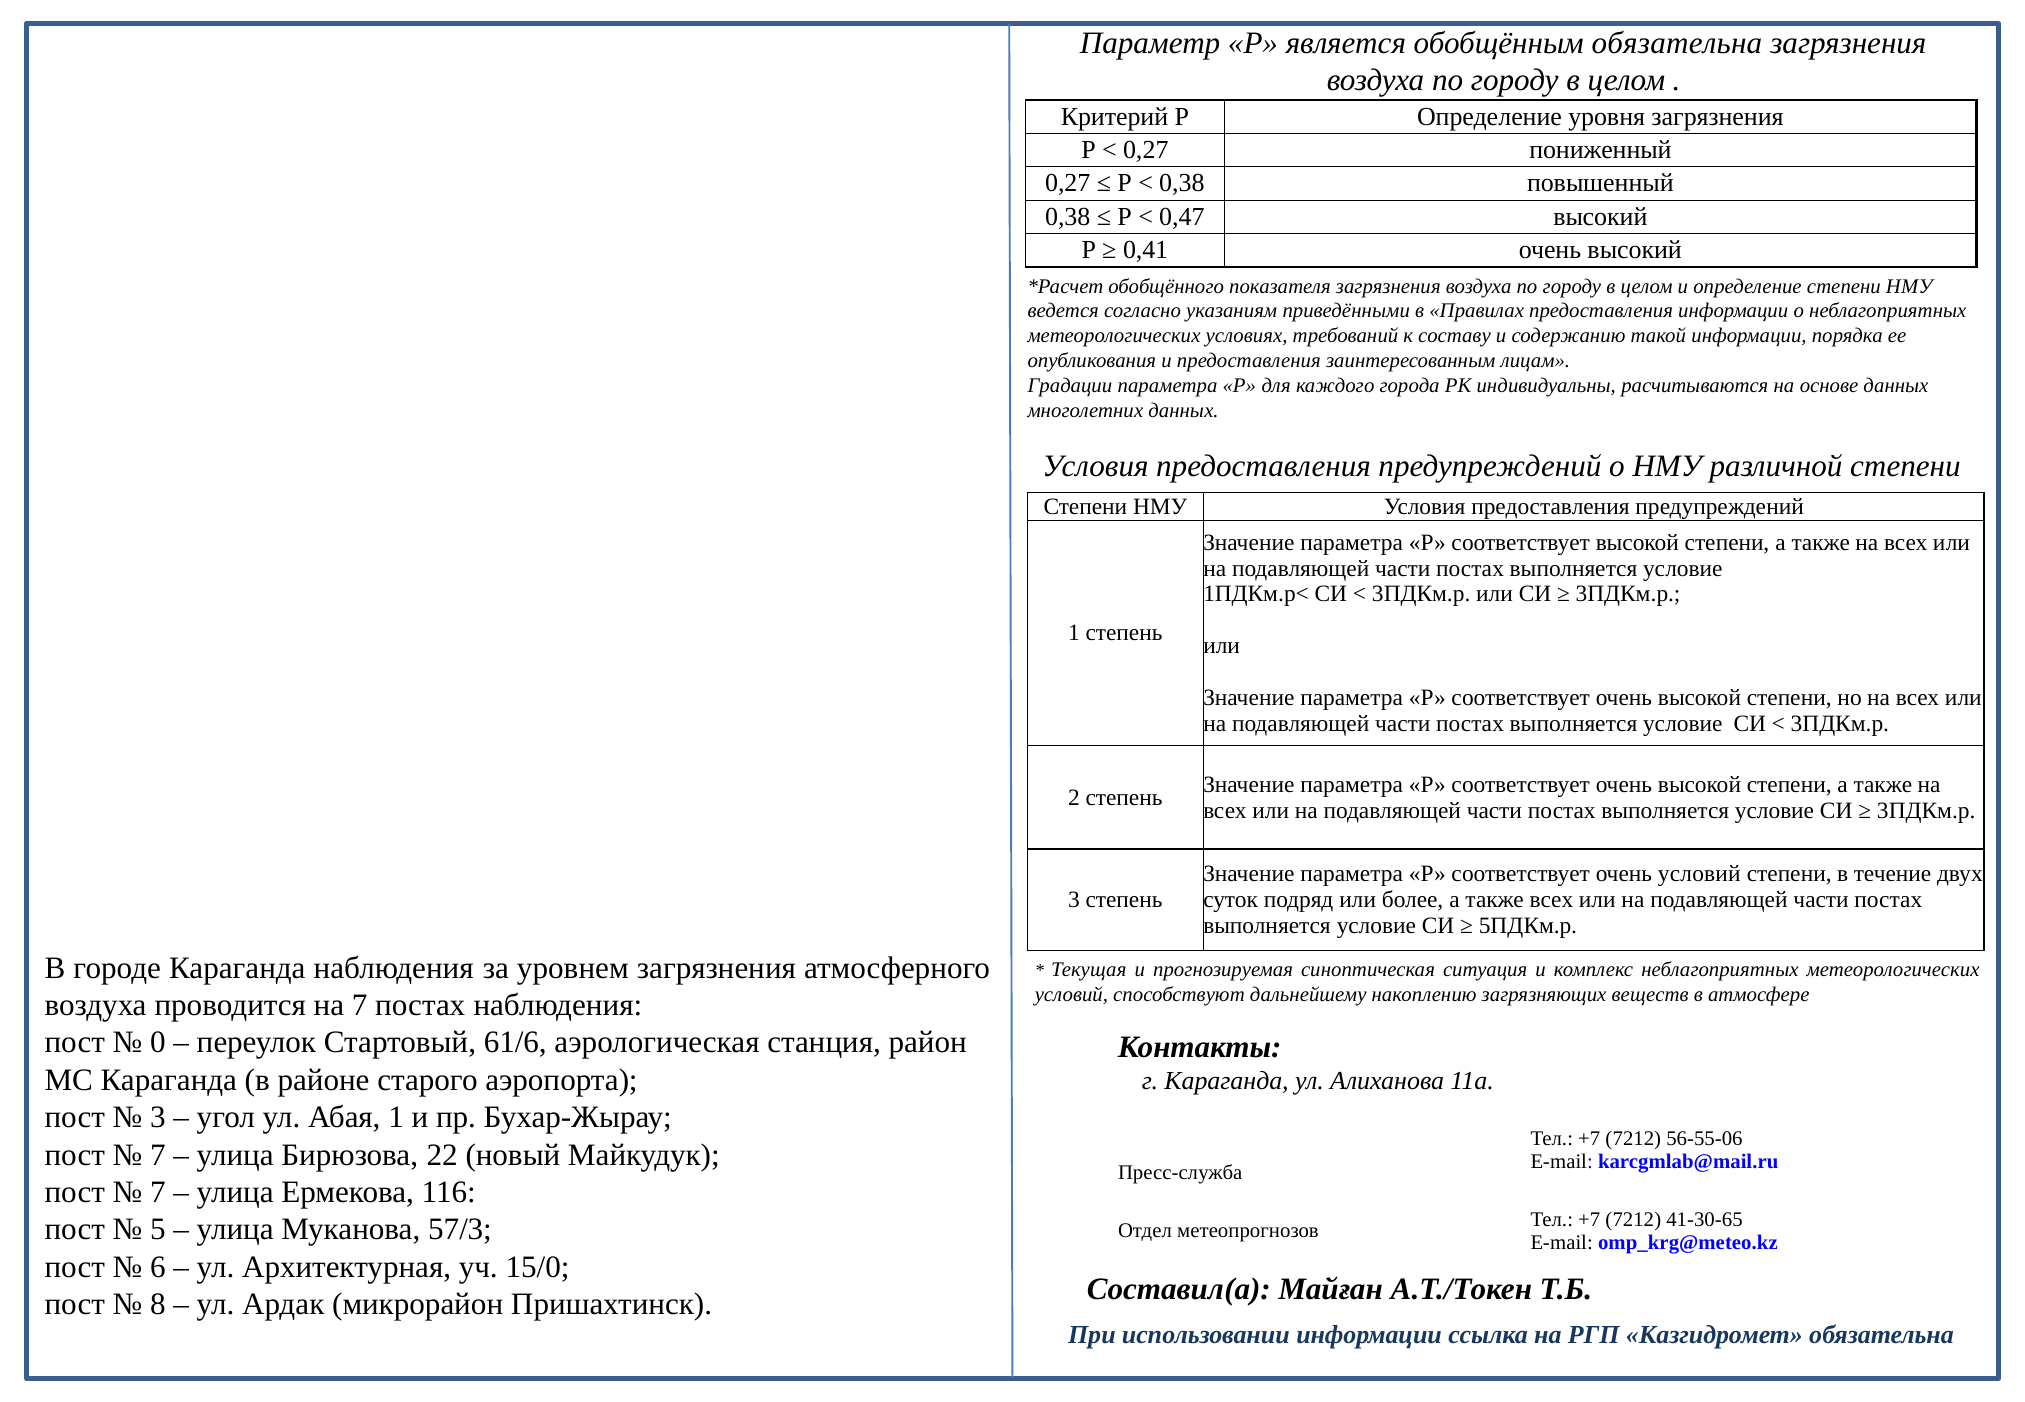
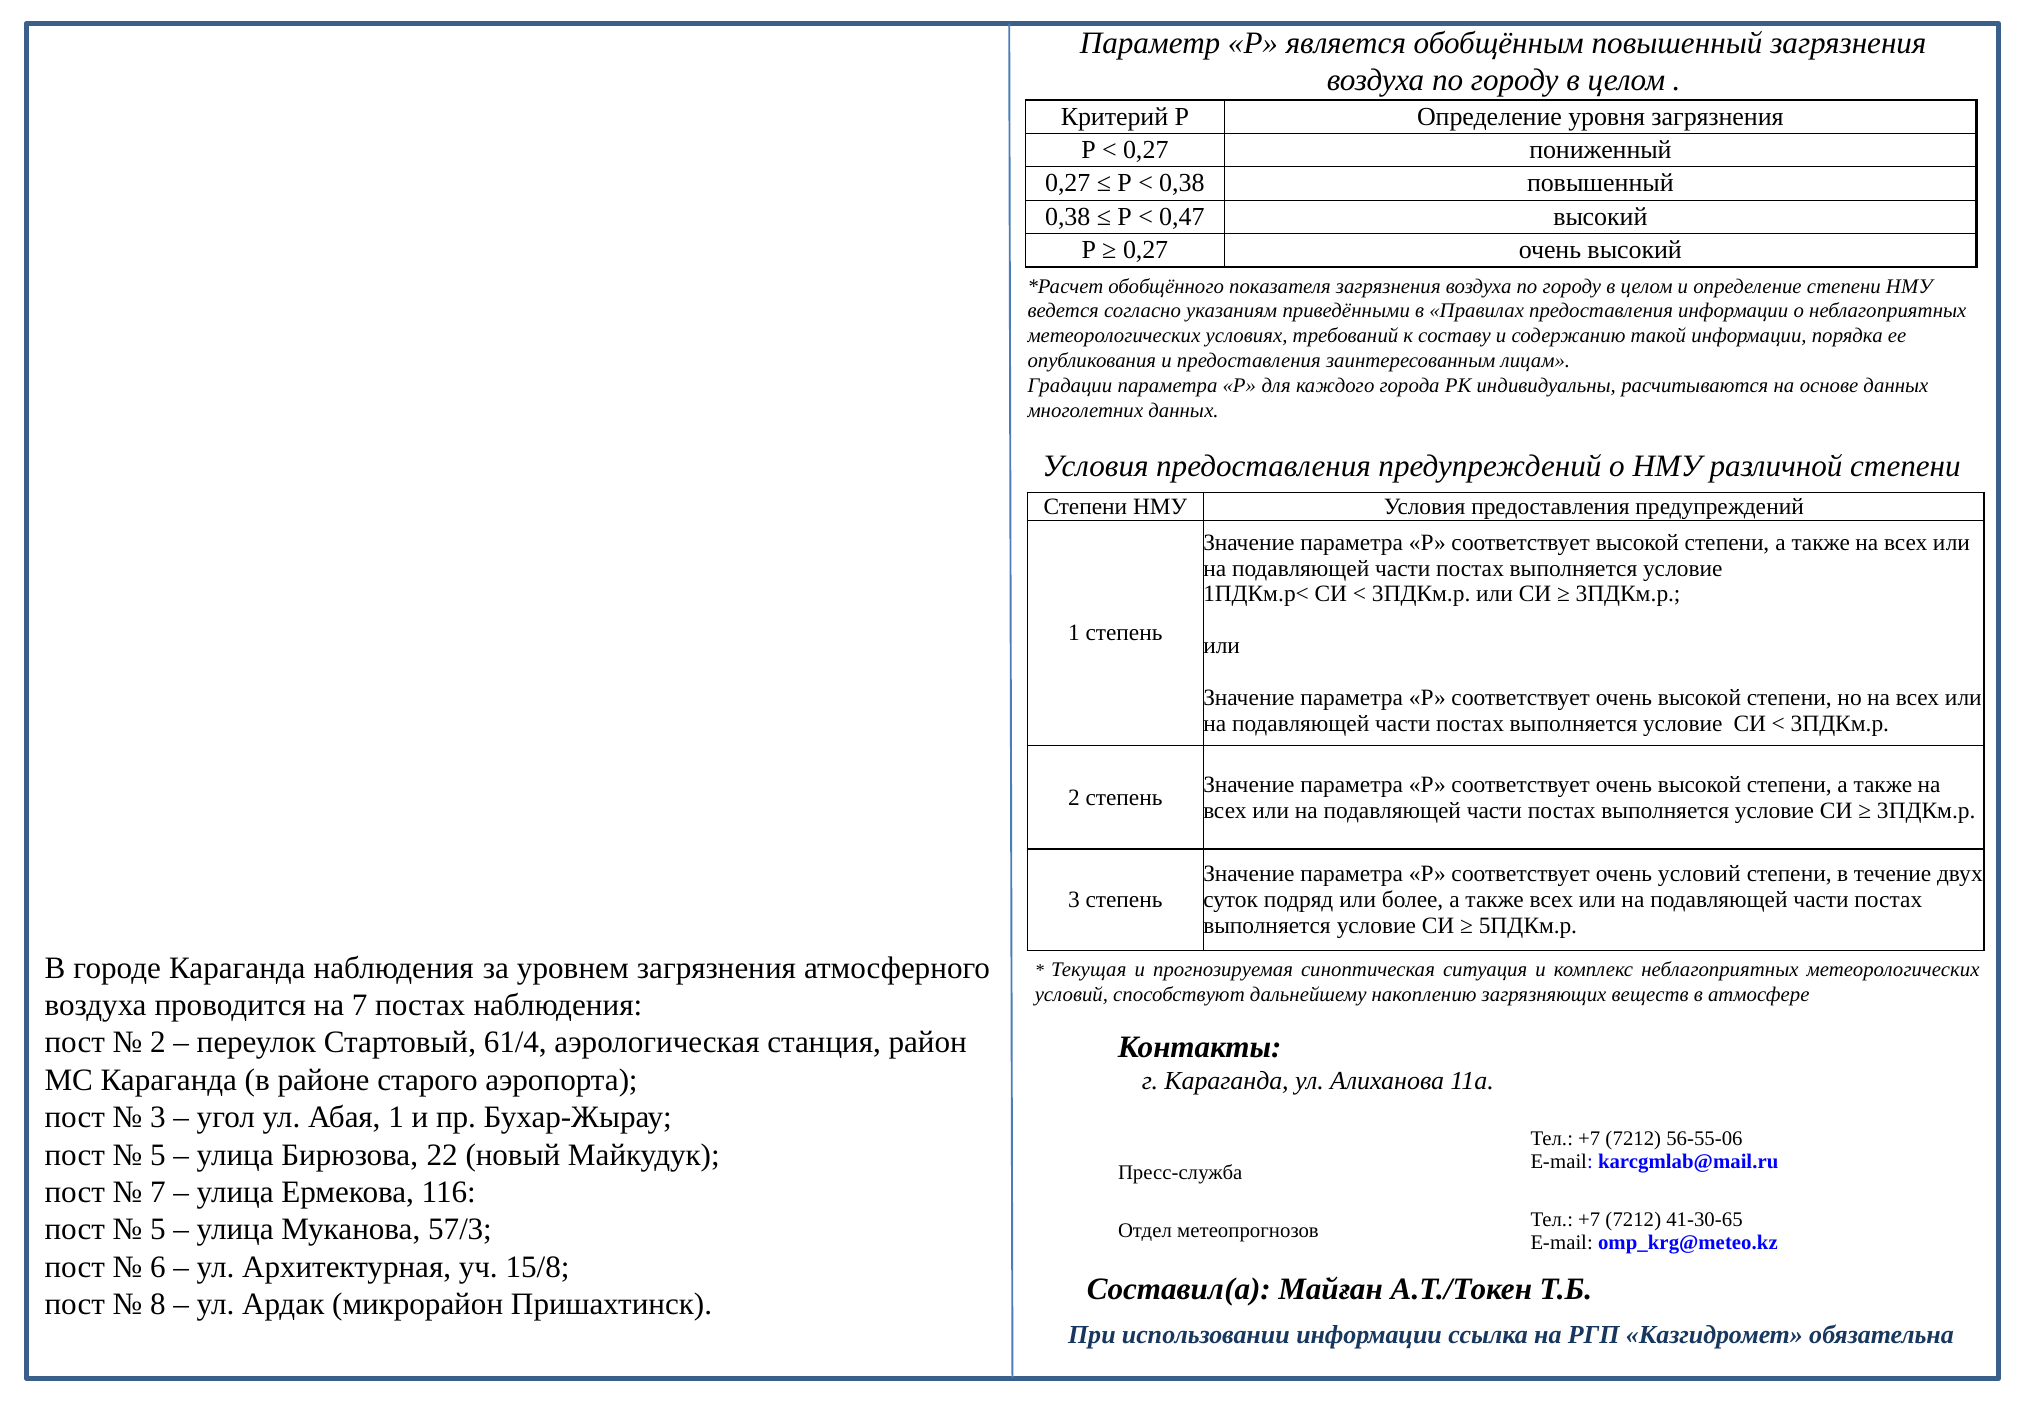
обобщённым обязательна: обязательна -> повышенный
0,41 at (1146, 250): 0,41 -> 0,27
0 at (158, 1043): 0 -> 2
61/6: 61/6 -> 61/4
7 at (158, 1155): 7 -> 5
15/0: 15/0 -> 15/8
